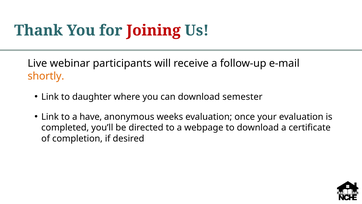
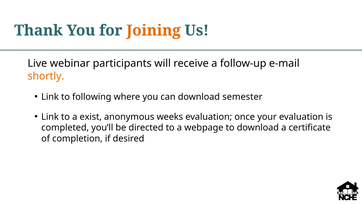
Joining colour: red -> orange
daughter: daughter -> following
have: have -> exist
